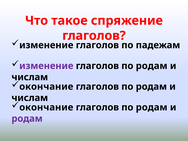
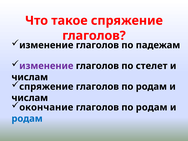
родам at (152, 66): родам -> стелет
окончание at (46, 87): окончание -> спряжение
родам at (27, 119) colour: purple -> blue
